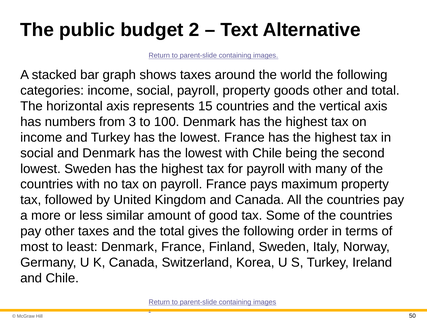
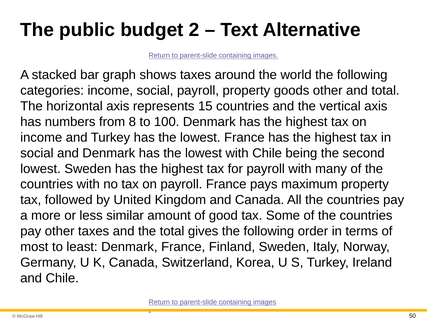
3: 3 -> 8
